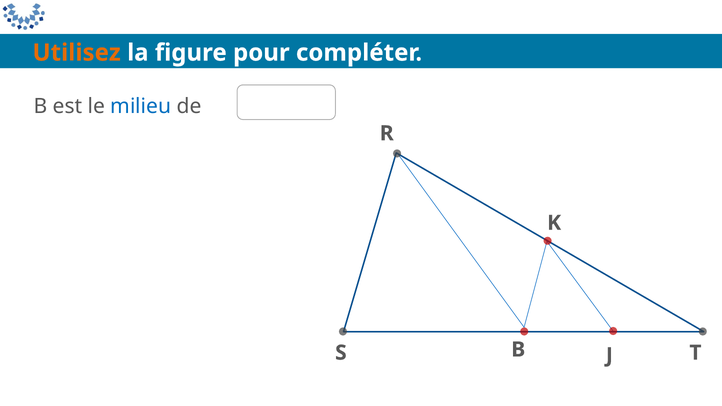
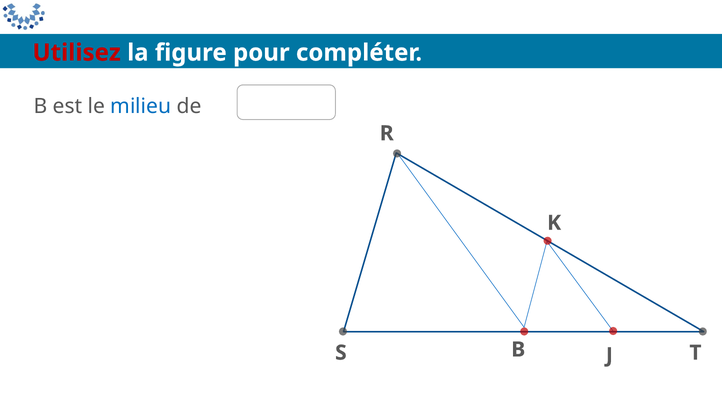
Utilisez colour: orange -> red
